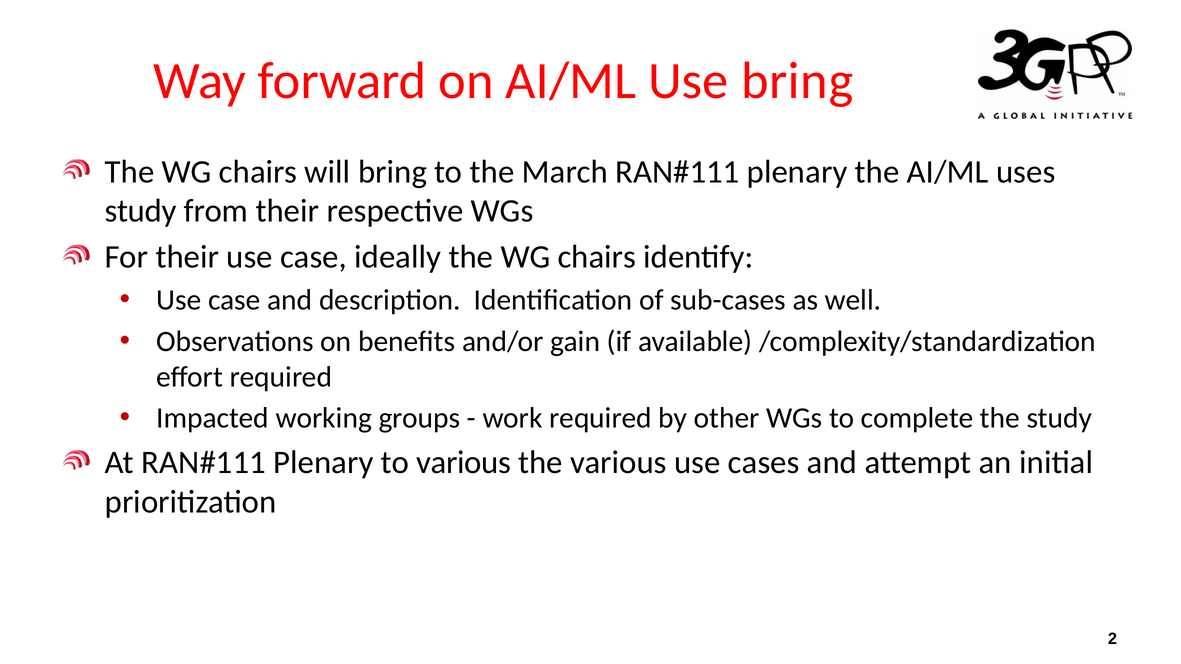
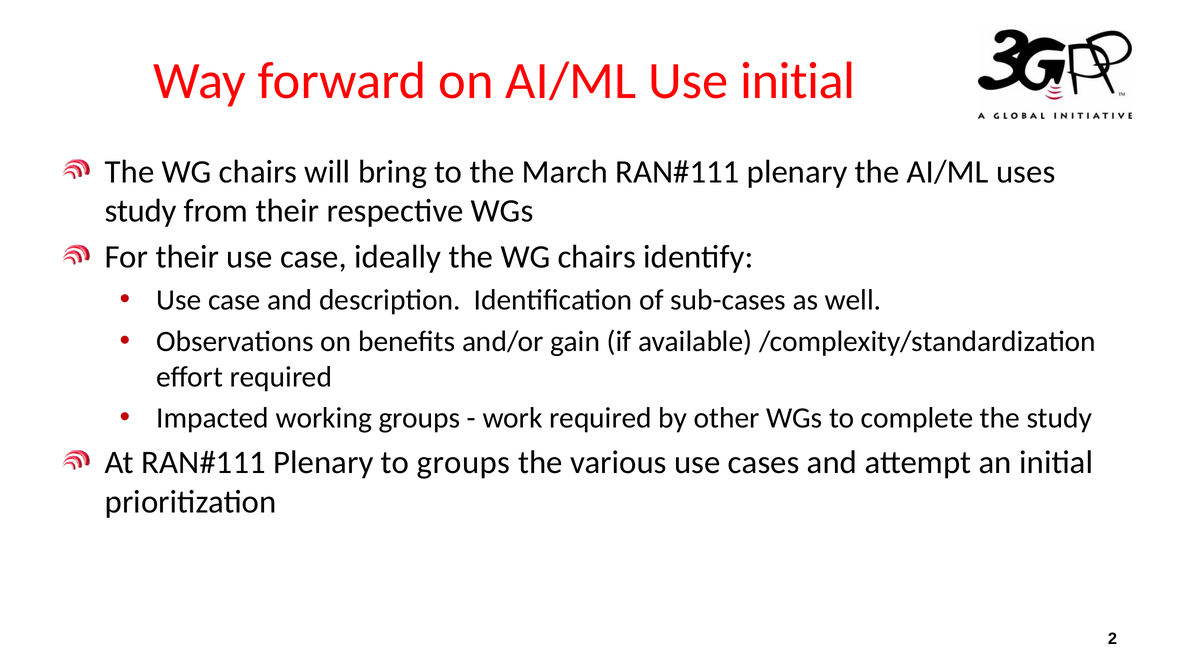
Use bring: bring -> initial
to various: various -> groups
